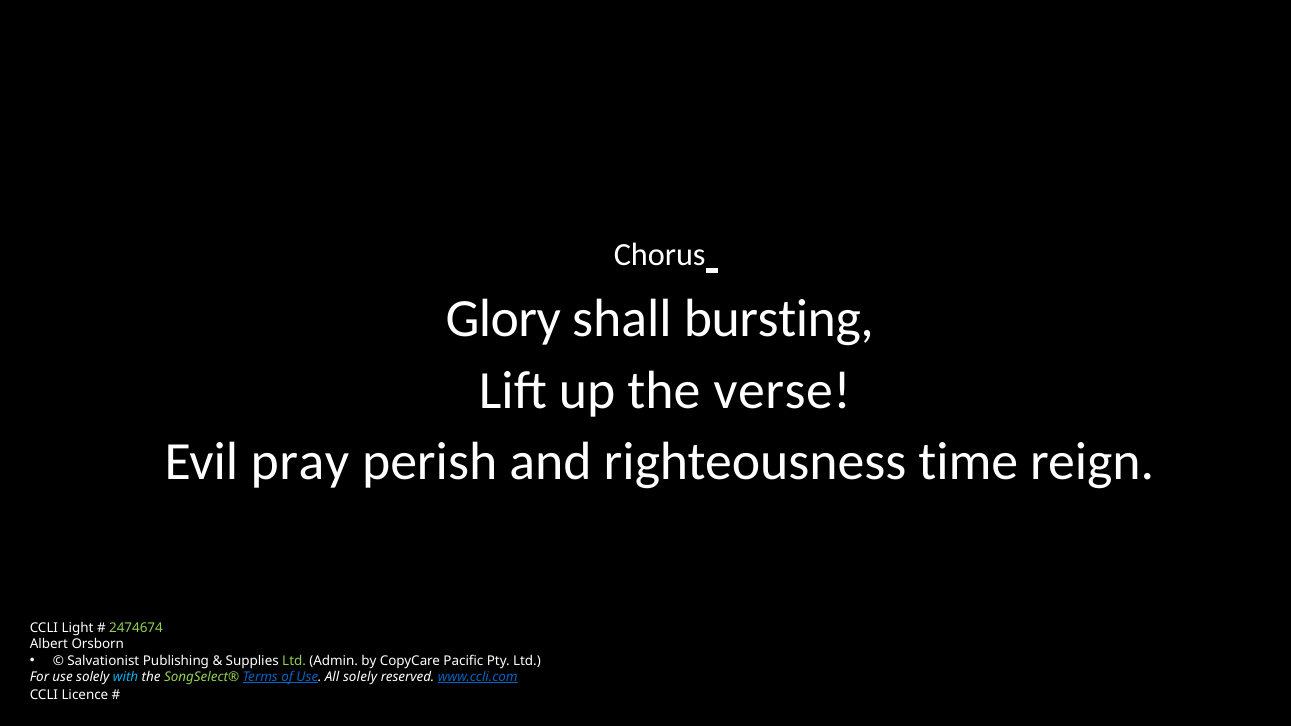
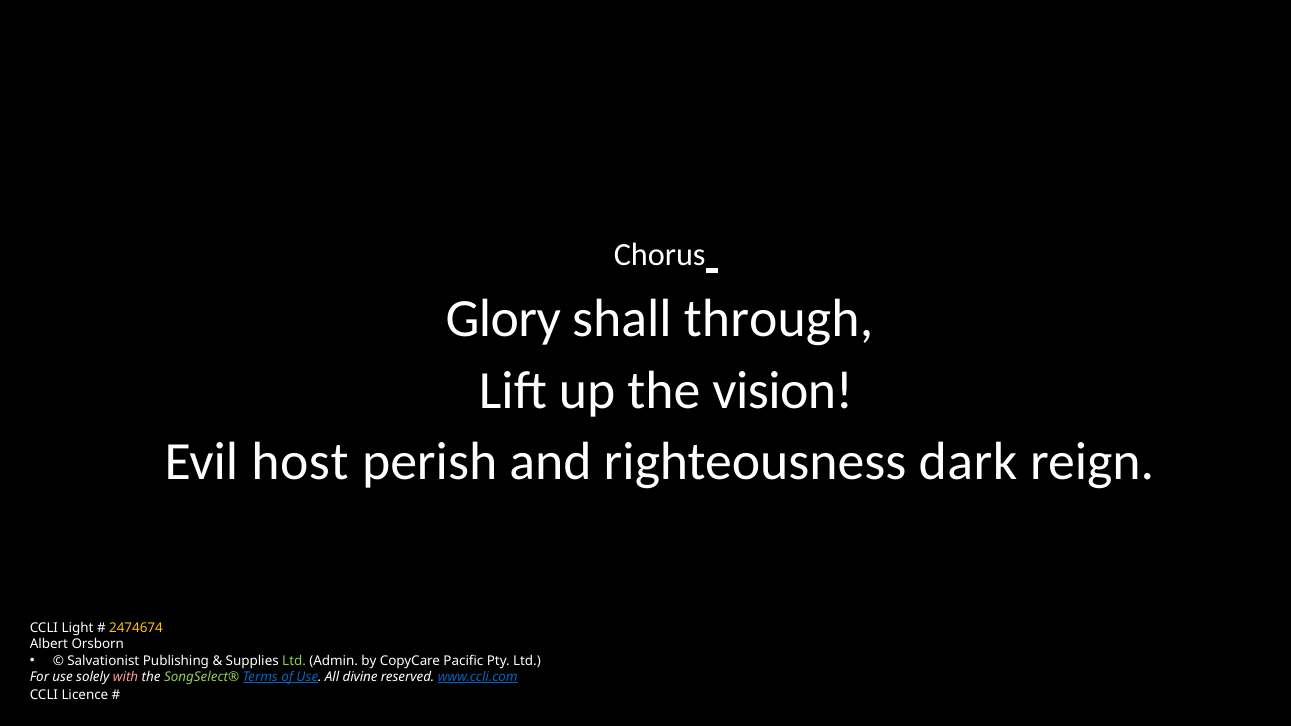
bursting: bursting -> through
verse: verse -> vision
pray: pray -> host
time: time -> dark
2474674 colour: light green -> yellow
with colour: light blue -> pink
All solely: solely -> divine
